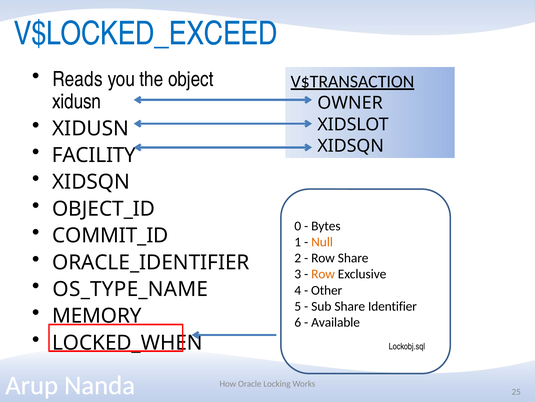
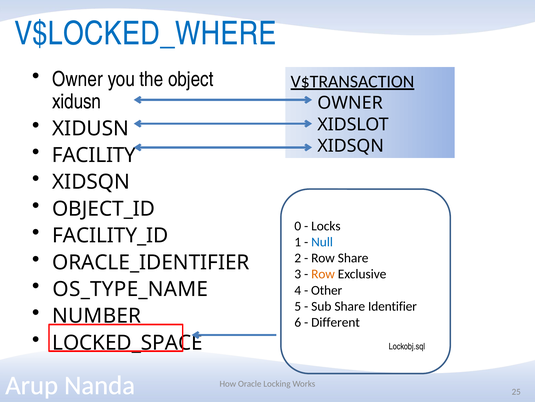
V$LOCKED_EXCEED: V$LOCKED_EXCEED -> V$LOCKED_WHERE
Reads at (77, 79): Reads -> Owner
Bytes: Bytes -> Locks
COMMIT_ID: COMMIT_ID -> FACILITY_ID
Null colour: orange -> blue
MEMORY: MEMORY -> NUMBER
Available: Available -> Different
LOCKED_WHEN: LOCKED_WHEN -> LOCKED_SPACE
